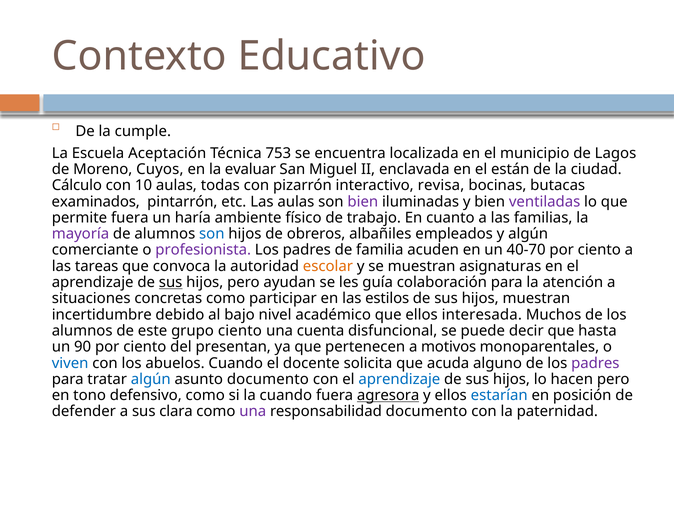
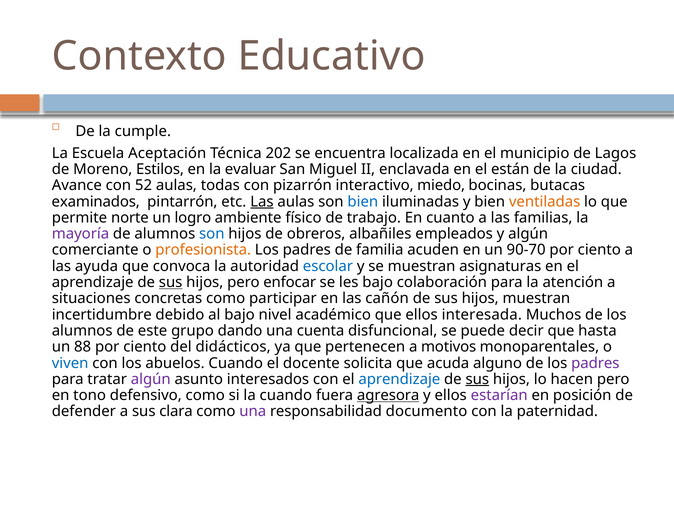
753: 753 -> 202
Cuyos: Cuyos -> Estilos
Cálculo: Cálculo -> Avance
10: 10 -> 52
revisa: revisa -> miedo
Las at (262, 202) underline: none -> present
bien at (363, 202) colour: purple -> blue
ventiladas colour: purple -> orange
permite fuera: fuera -> norte
haría: haría -> logro
profesionista colour: purple -> orange
40-70: 40-70 -> 90-70
tareas: tareas -> ayuda
escolar colour: orange -> blue
ayudan: ayudan -> enfocar
les guía: guía -> bajo
estilos: estilos -> cañón
grupo ciento: ciento -> dando
90: 90 -> 88
presentan: presentan -> didácticos
algún at (151, 380) colour: blue -> purple
asunto documento: documento -> interesados
sus at (477, 380) underline: none -> present
estarían colour: blue -> purple
